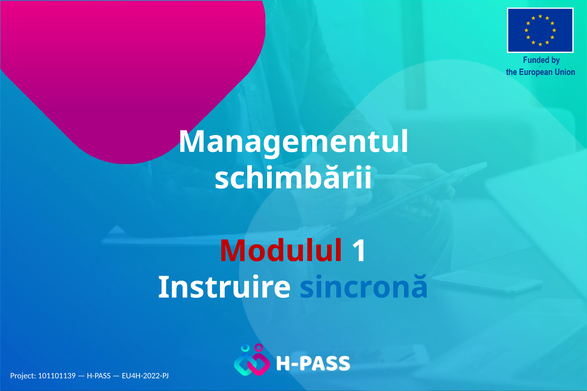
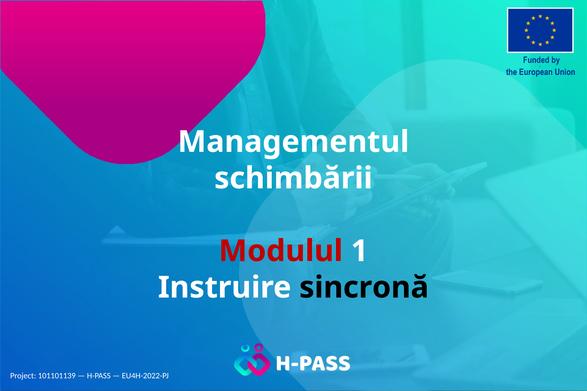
sincronă colour: blue -> black
